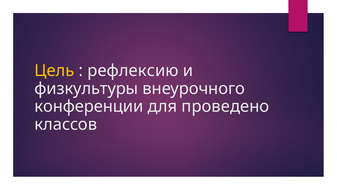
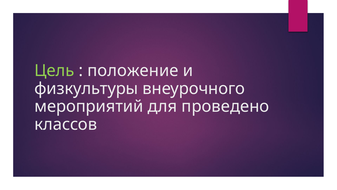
Цель colour: yellow -> light green
рефлексию: рефлексию -> положение
конференции: конференции -> мероприятий
